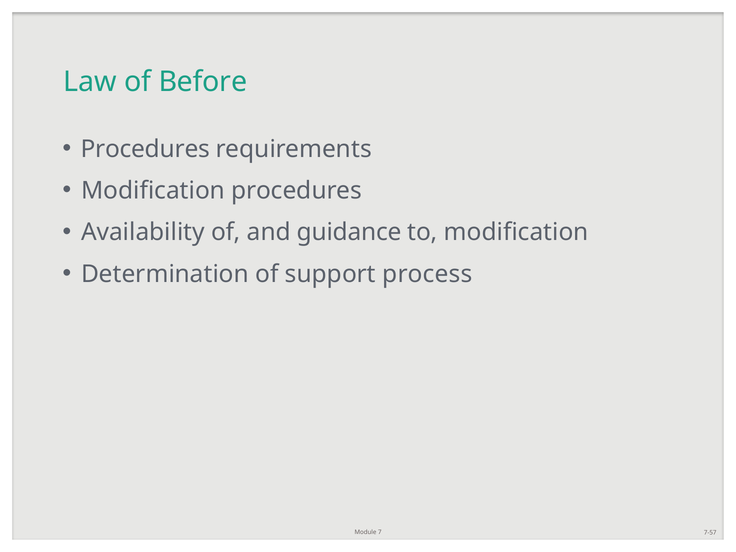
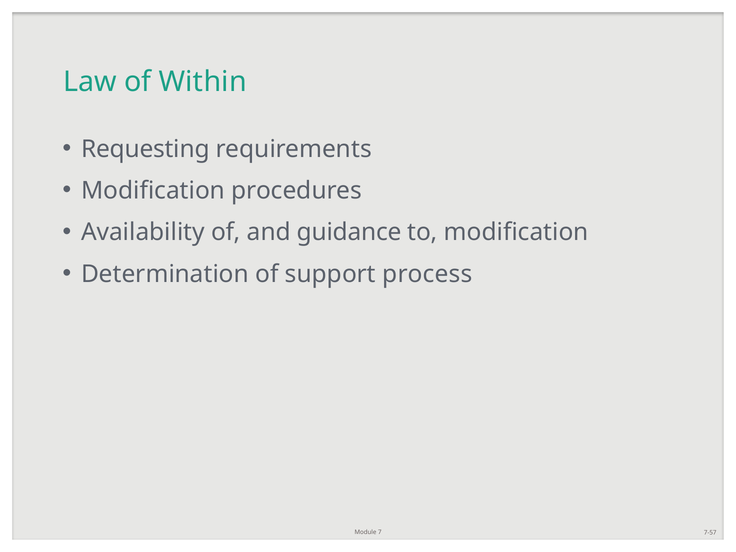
Before: Before -> Within
Procedures at (145, 149): Procedures -> Requesting
